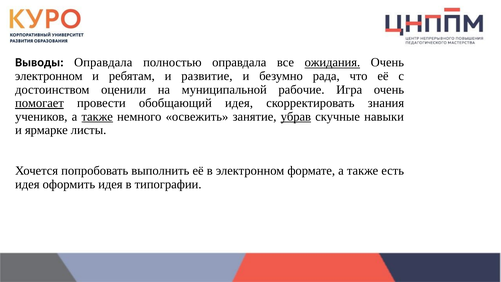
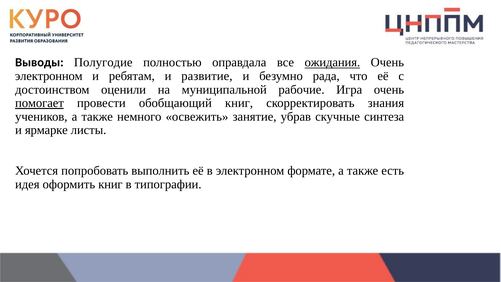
Выводы Оправдала: Оправдала -> Полугодие
обобщающий идея: идея -> книг
также at (97, 117) underline: present -> none
убрав underline: present -> none
навыки: навыки -> синтеза
оформить идея: идея -> книг
